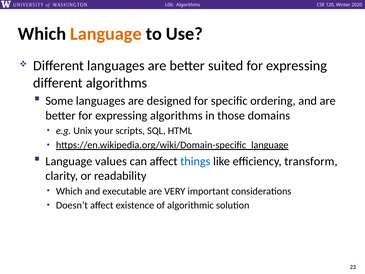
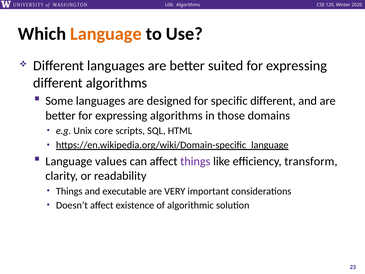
specific ordering: ordering -> different
your: your -> core
things at (195, 161) colour: blue -> purple
Which at (69, 191): Which -> Things
